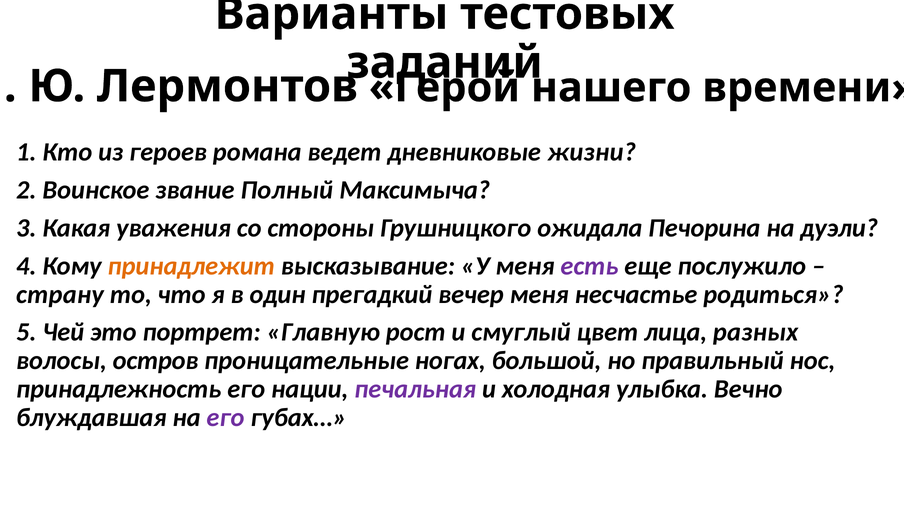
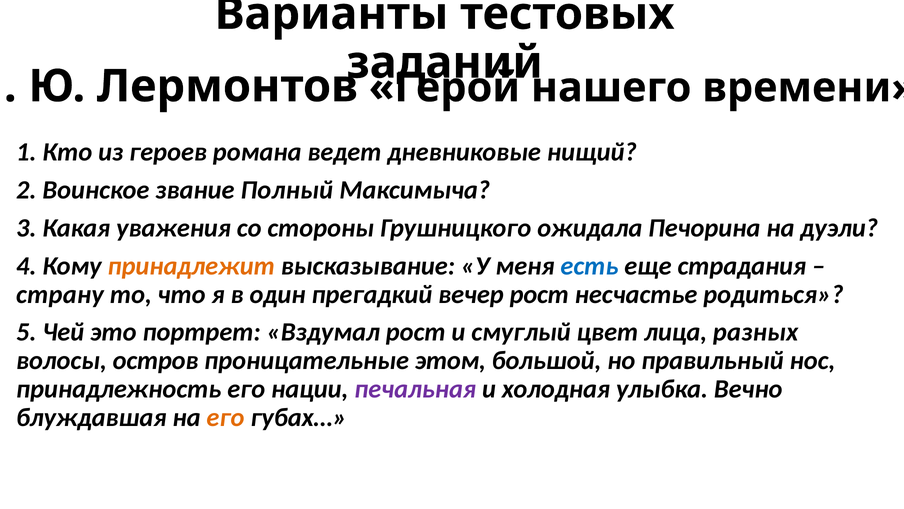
жизни: жизни -> нищий
есть colour: purple -> blue
послужило: послужило -> страдания
вечер меня: меня -> рост
Главную: Главную -> Вздумал
ногах: ногах -> этом
его at (225, 417) colour: purple -> orange
